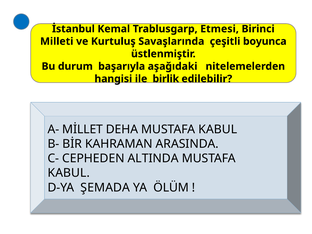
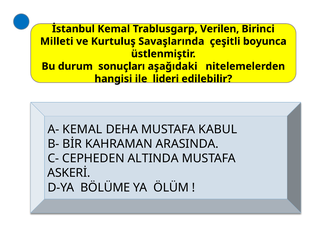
Etmesi: Etmesi -> Verilen
başarıyla: başarıyla -> sonuçları
birlik: birlik -> lideri
A- MİLLET: MİLLET -> KEMAL
KABUL at (69, 173): KABUL -> ASKERİ
ŞEMADA: ŞEMADA -> BÖLÜME
